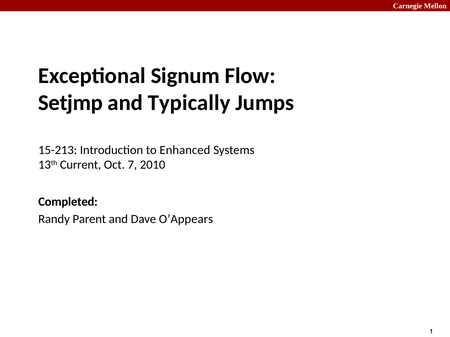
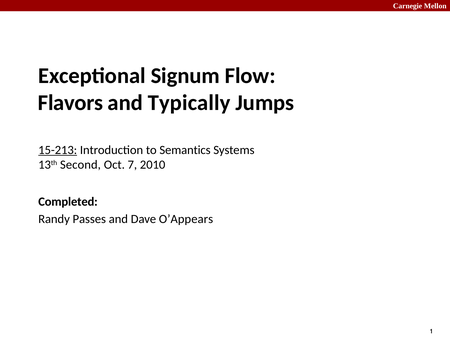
Setjmp: Setjmp -> Flavors
15-213 underline: none -> present
Enhanced: Enhanced -> Semantics
Current: Current -> Second
Parent: Parent -> Passes
